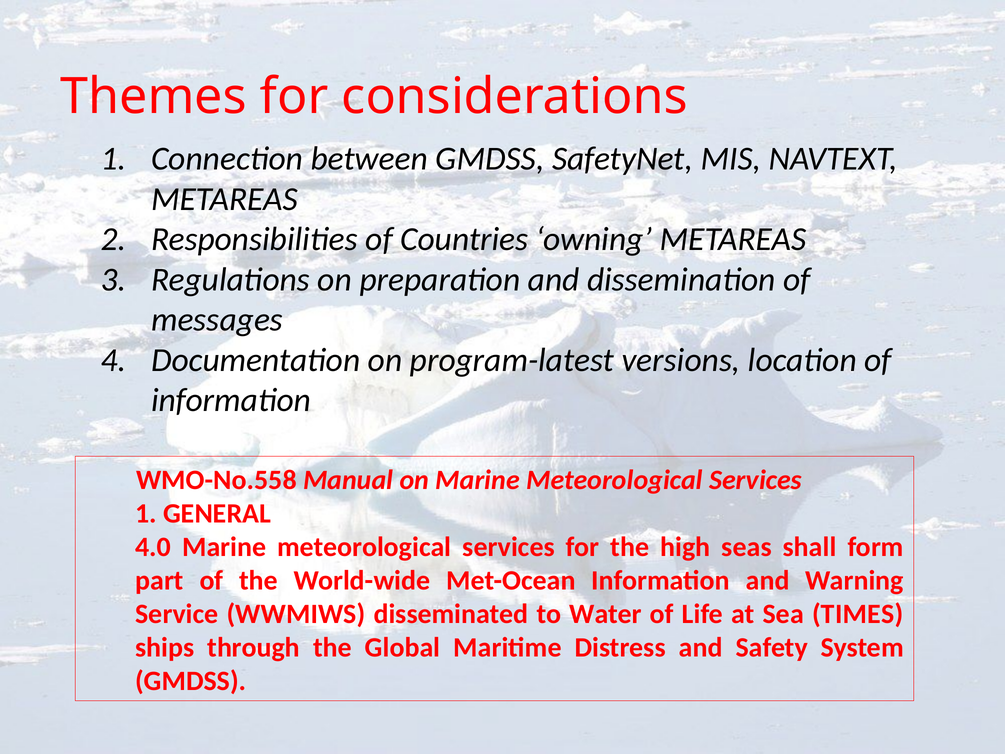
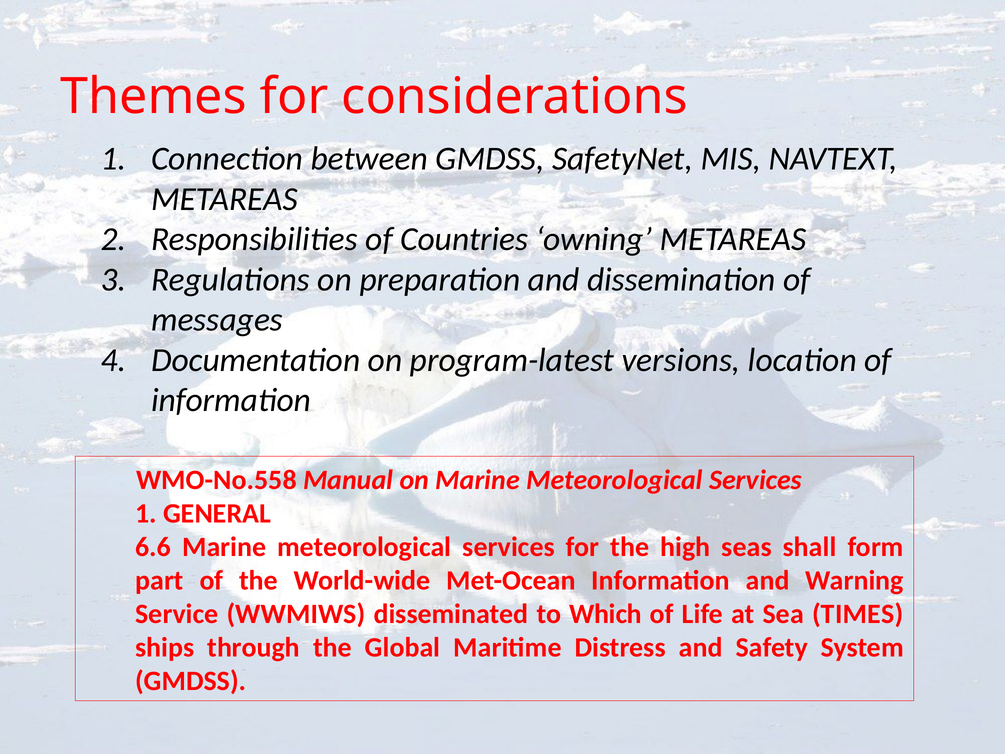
4.0: 4.0 -> 6.6
Water: Water -> Which
